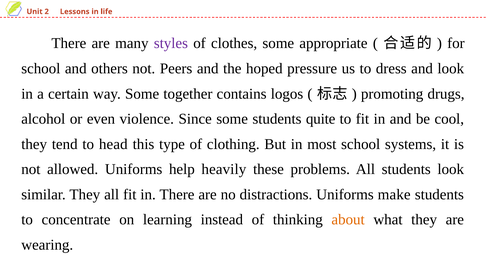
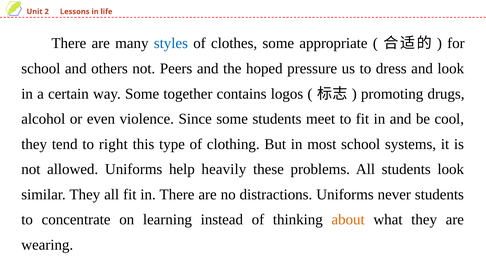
styles colour: purple -> blue
quite: quite -> meet
head: head -> right
make: make -> never
